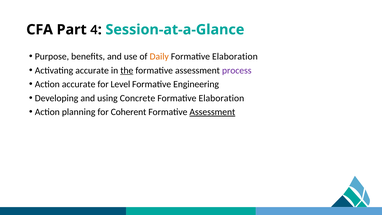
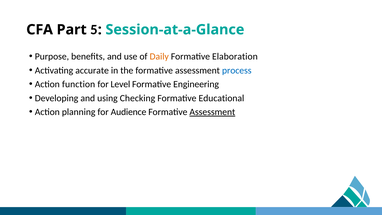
4: 4 -> 5
the underline: present -> none
process colour: purple -> blue
Action accurate: accurate -> function
Concrete: Concrete -> Checking
Elaboration at (221, 98): Elaboration -> Educational
Coherent: Coherent -> Audience
